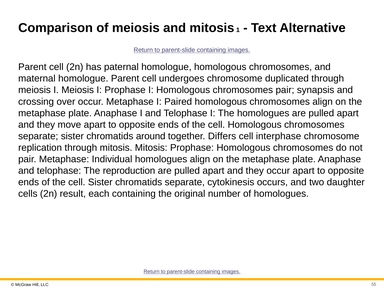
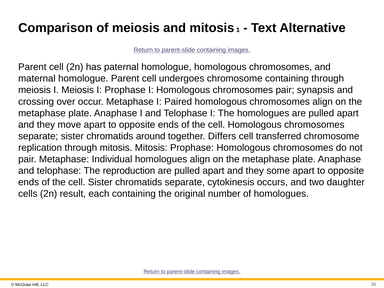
chromosome duplicated: duplicated -> containing
interphase: interphase -> transferred
they occur: occur -> some
